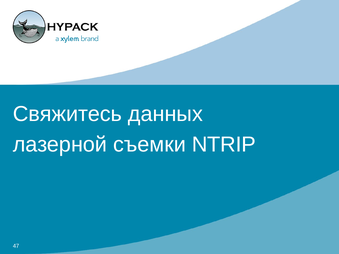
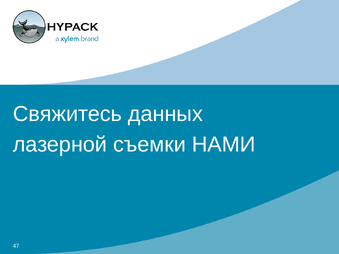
NTRIP: NTRIP -> НАМИ
